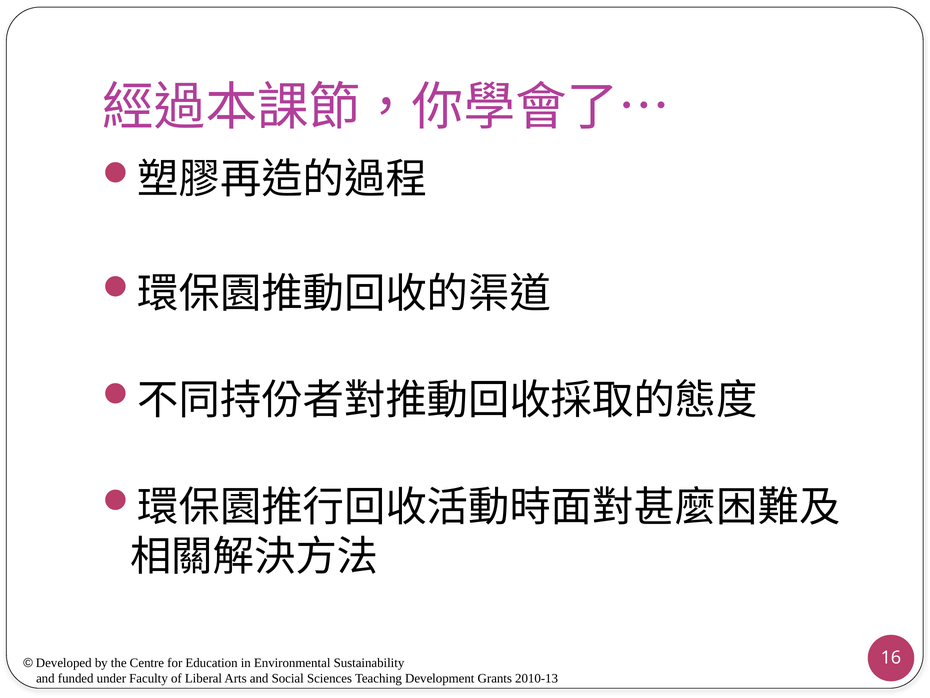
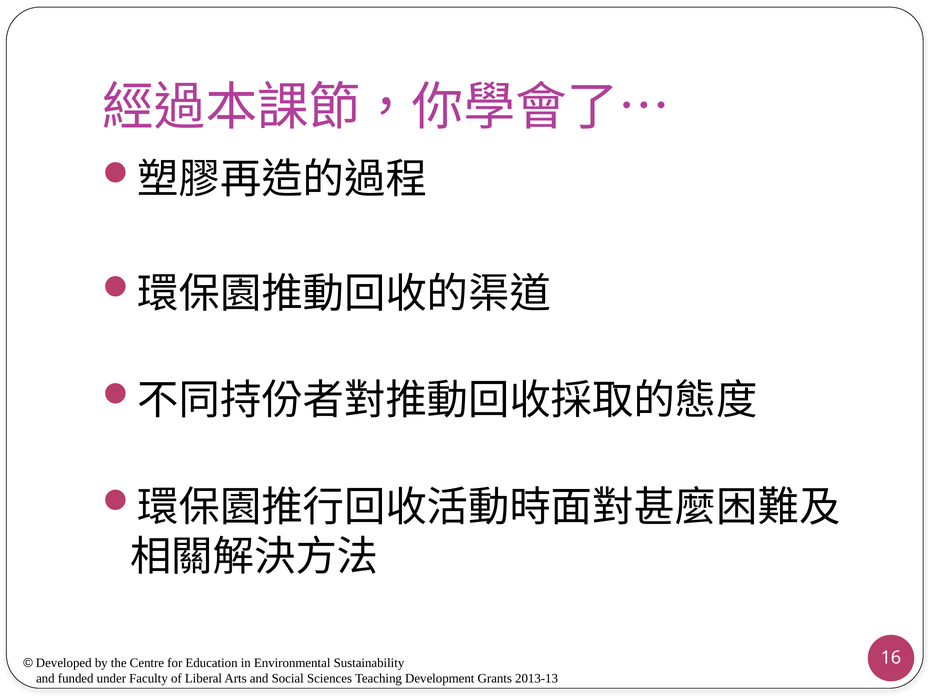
2010-13: 2010-13 -> 2013-13
